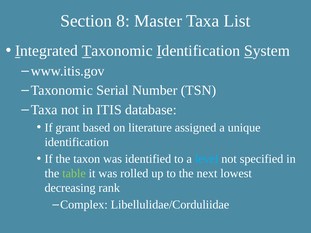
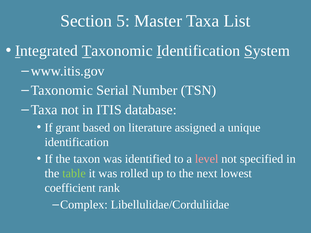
8: 8 -> 5
level colour: light blue -> pink
decreasing: decreasing -> coefficient
